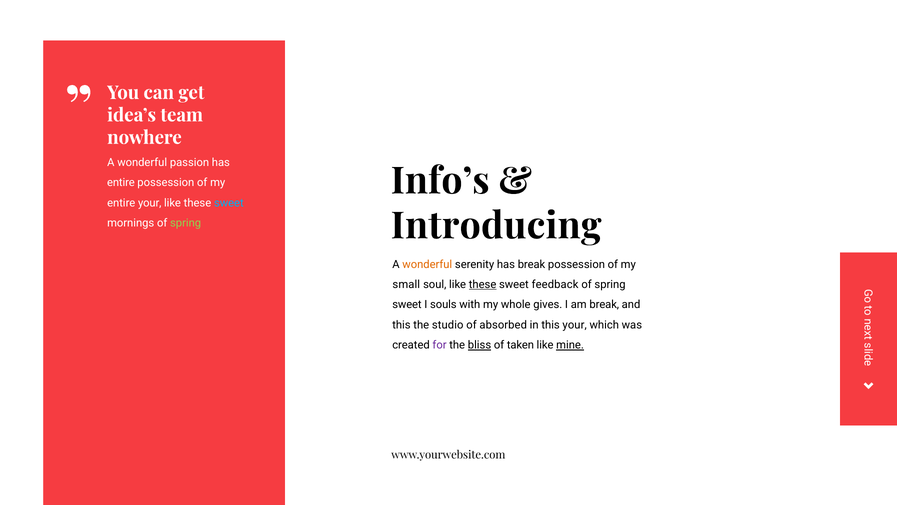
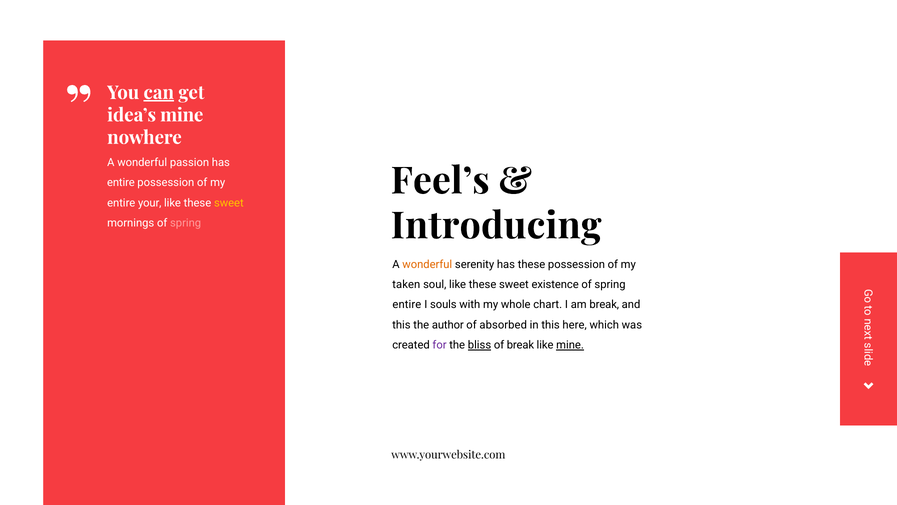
can underline: none -> present
idea’s team: team -> mine
Info’s: Info’s -> Feel’s
sweet at (229, 203) colour: light blue -> yellow
spring at (186, 223) colour: light green -> pink
has break: break -> these
small: small -> taken
these at (483, 284) underline: present -> none
feedback: feedback -> existence
sweet at (407, 305): sweet -> entire
gives: gives -> chart
studio: studio -> author
this your: your -> here
of taken: taken -> break
